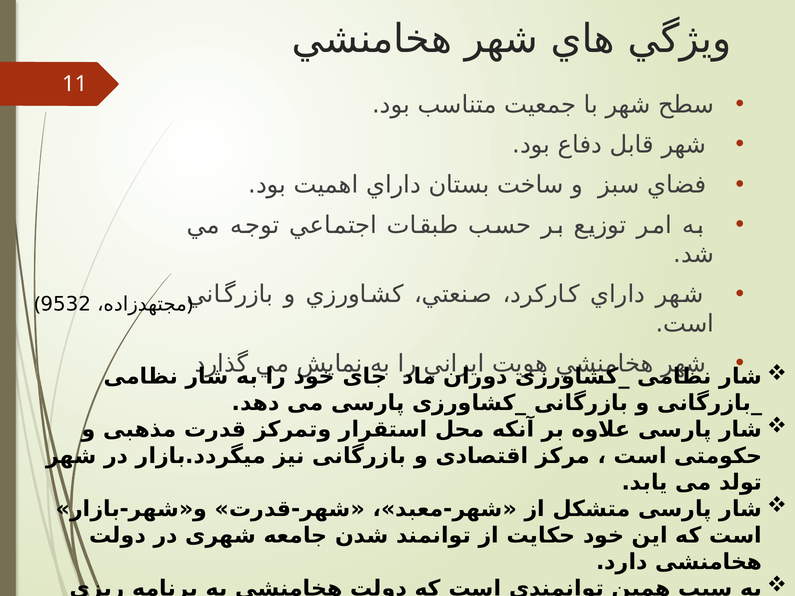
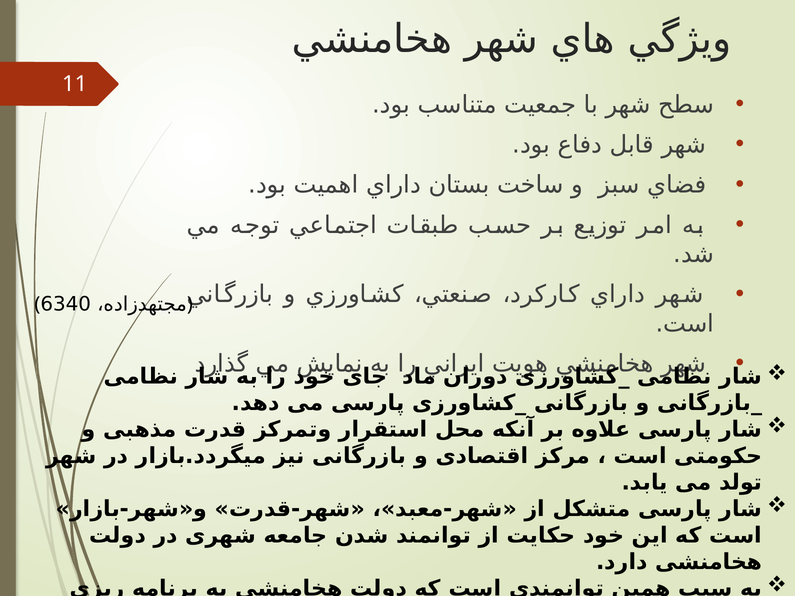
9532: 9532 -> 6340
